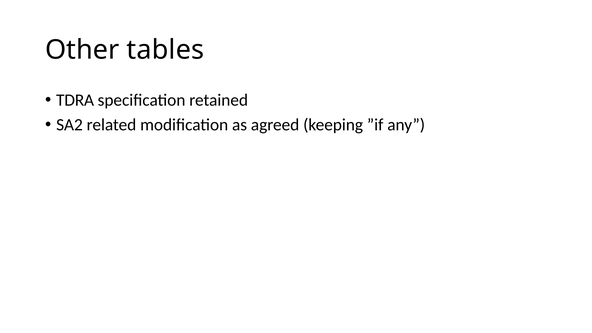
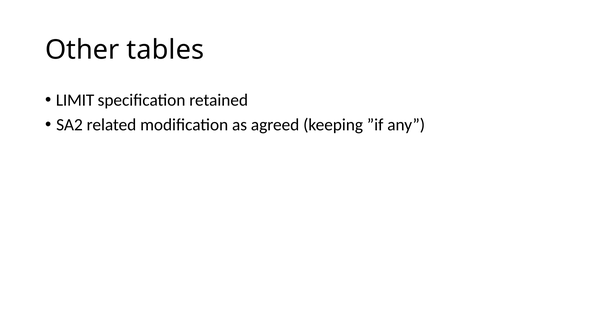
TDRA: TDRA -> LIMIT
